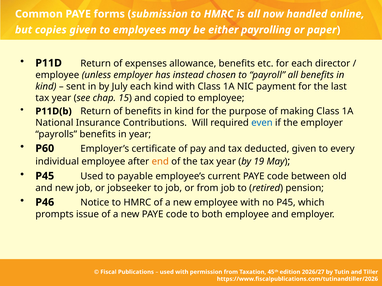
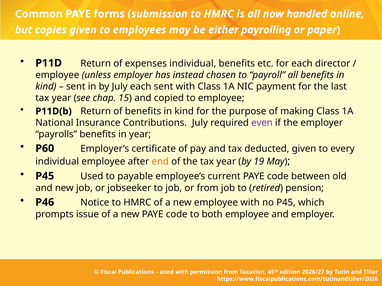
expenses allowance: allowance -> individual
each kind: kind -> sent
Contributions Will: Will -> July
even colour: blue -> purple
